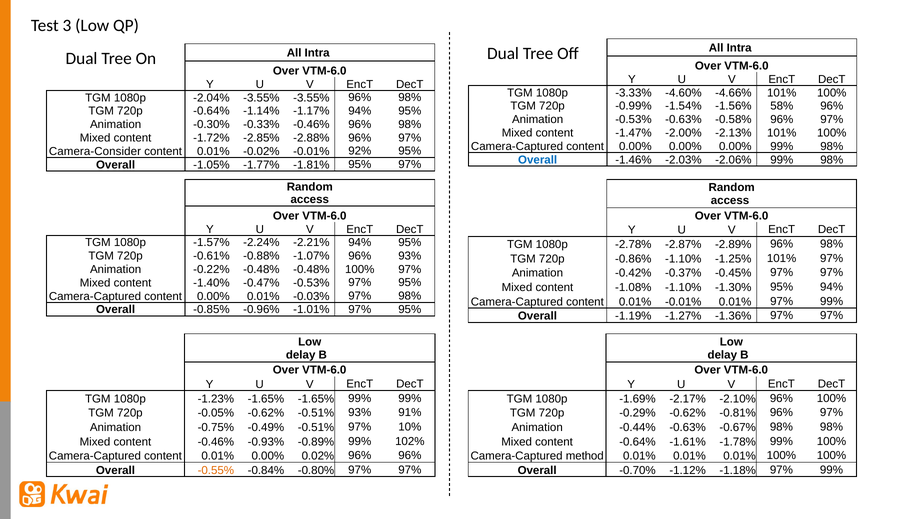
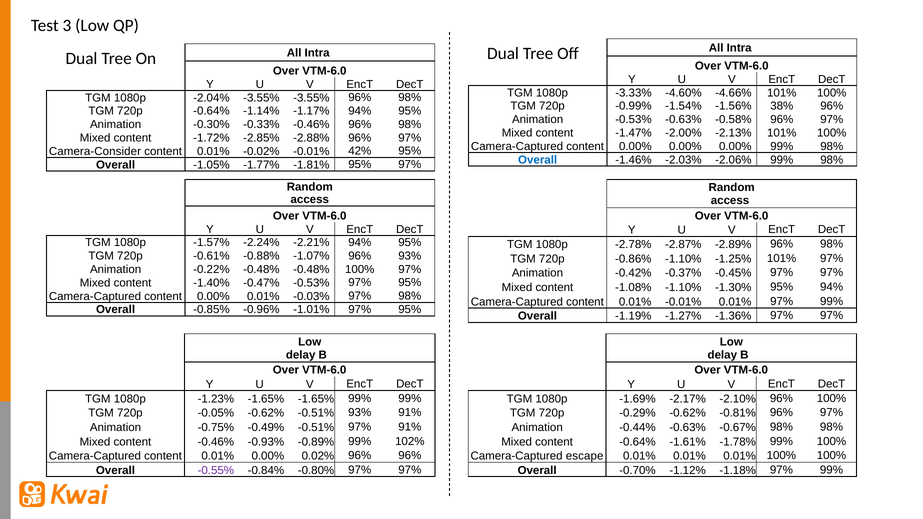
58%: 58% -> 38%
92%: 92% -> 42%
97% 10%: 10% -> 91%
method: method -> escape
-0.55% colour: orange -> purple
